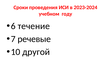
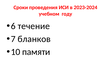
речевые: речевые -> бланков
другой: другой -> памяти
